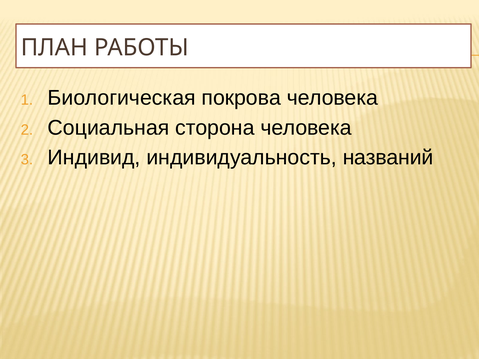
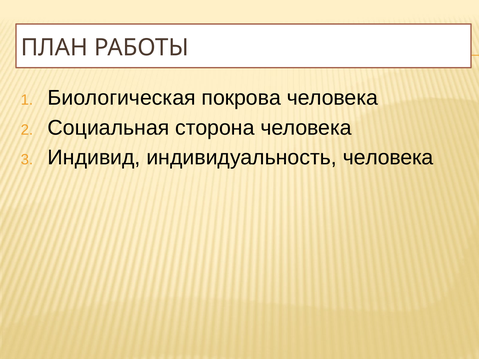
индивидуальность названий: названий -> человека
